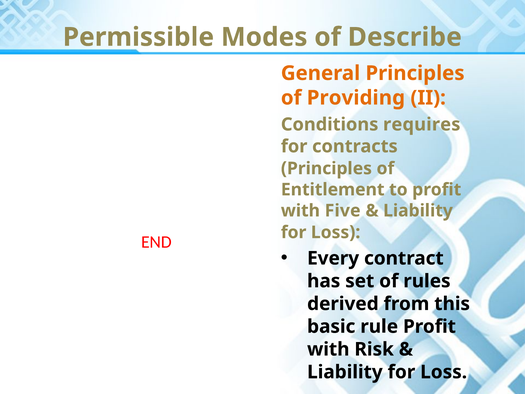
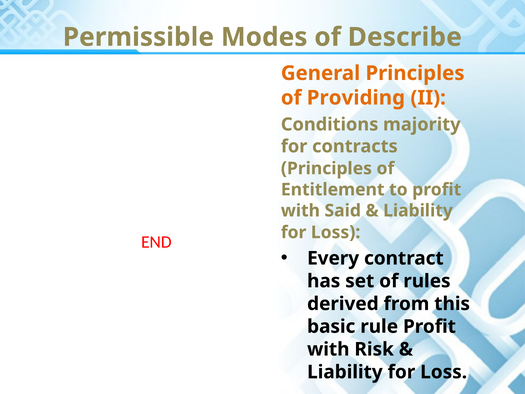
requires: requires -> majority
Five: Five -> Said
